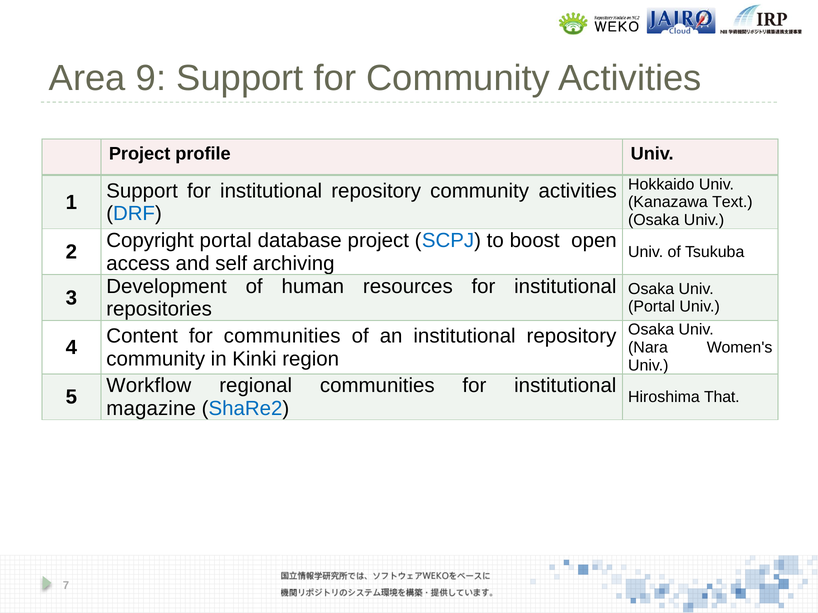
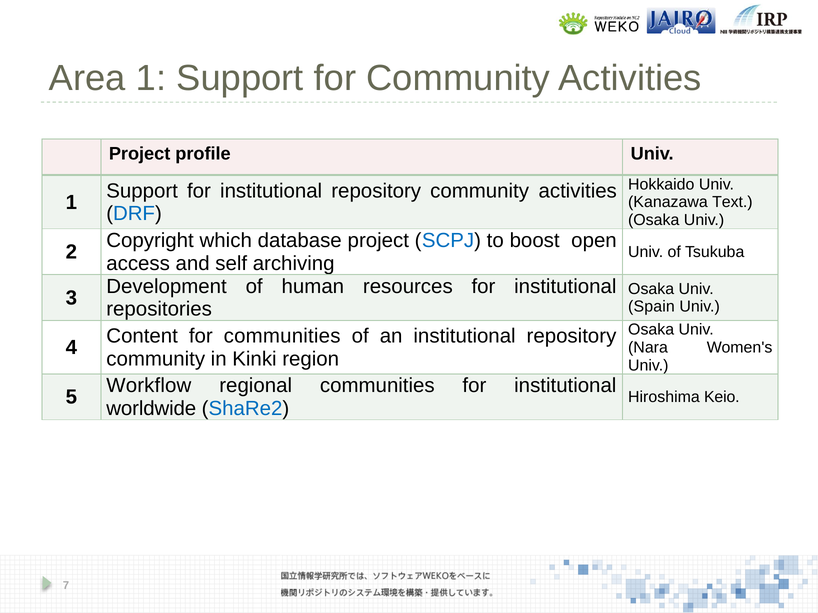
Area 9: 9 -> 1
Copyright portal: portal -> which
Portal at (652, 307): Portal -> Spain
That: That -> Keio
magazine: magazine -> worldwide
